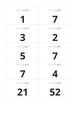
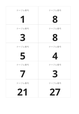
1 7: 7 -> 8
3 2: 2 -> 8
5 7: 7 -> 4
7 4: 4 -> 3
52: 52 -> 27
